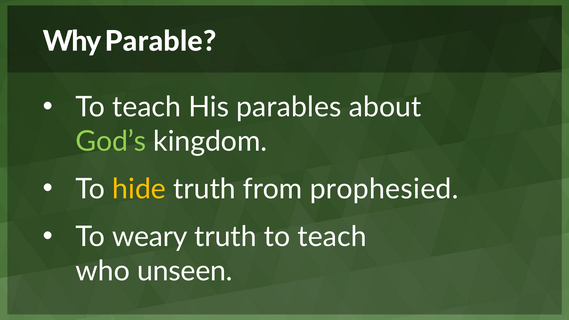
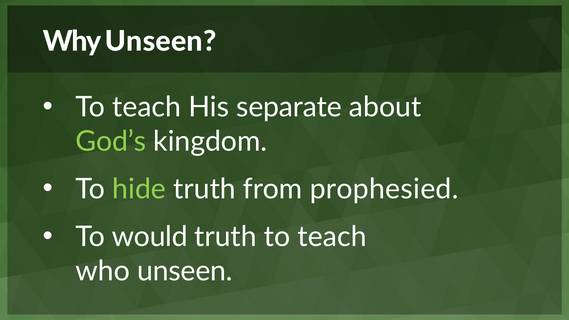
Why Parable: Parable -> Unseen
parables: parables -> separate
hide colour: yellow -> light green
weary: weary -> would
